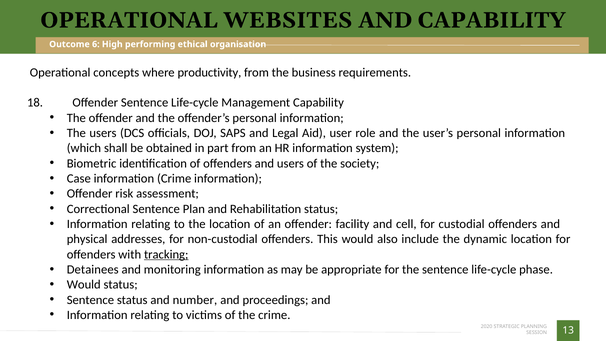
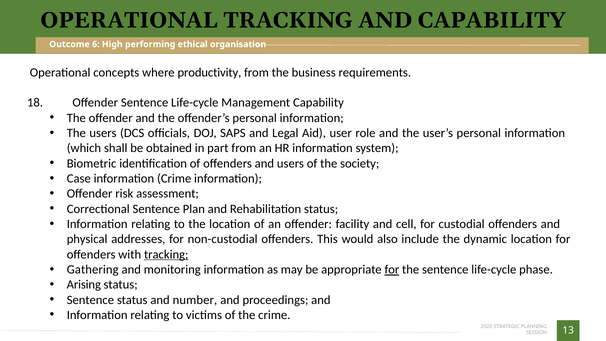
OPERATIONAL WEBSITES: WEBSITES -> TRACKING
Detainees: Detainees -> Gathering
for at (392, 269) underline: none -> present
Would at (84, 285): Would -> Arising
